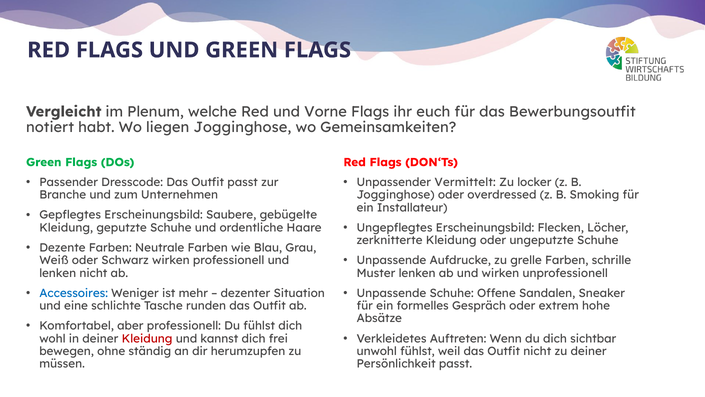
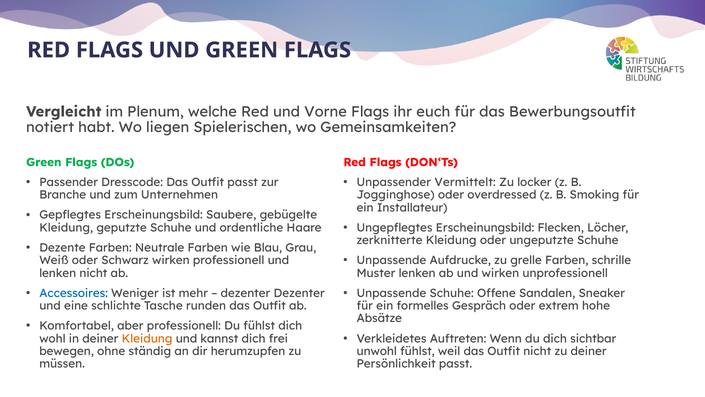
liegen Jogginghose: Jogginghose -> Spielerischen
dezenter Situation: Situation -> Dezenter
Kleidung at (147, 338) colour: red -> orange
